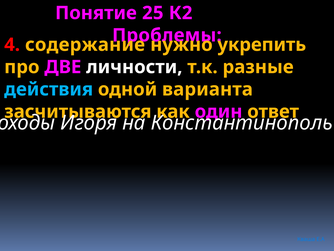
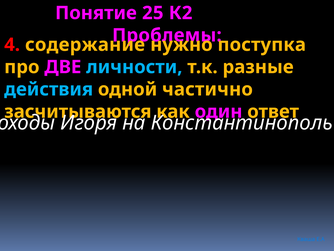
укрепить: укрепить -> поступка
личности colour: white -> light blue
варианта: варианта -> частично
